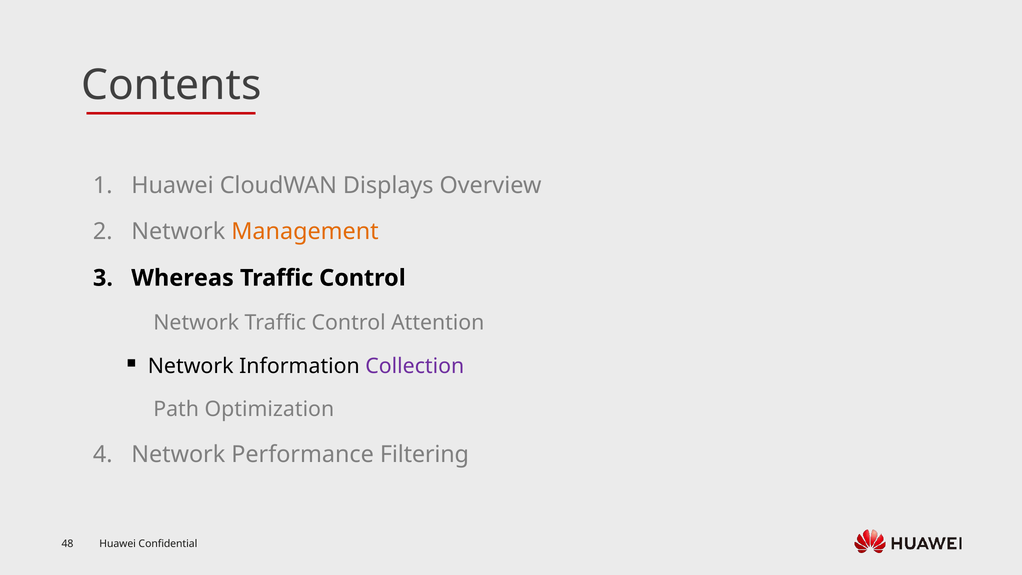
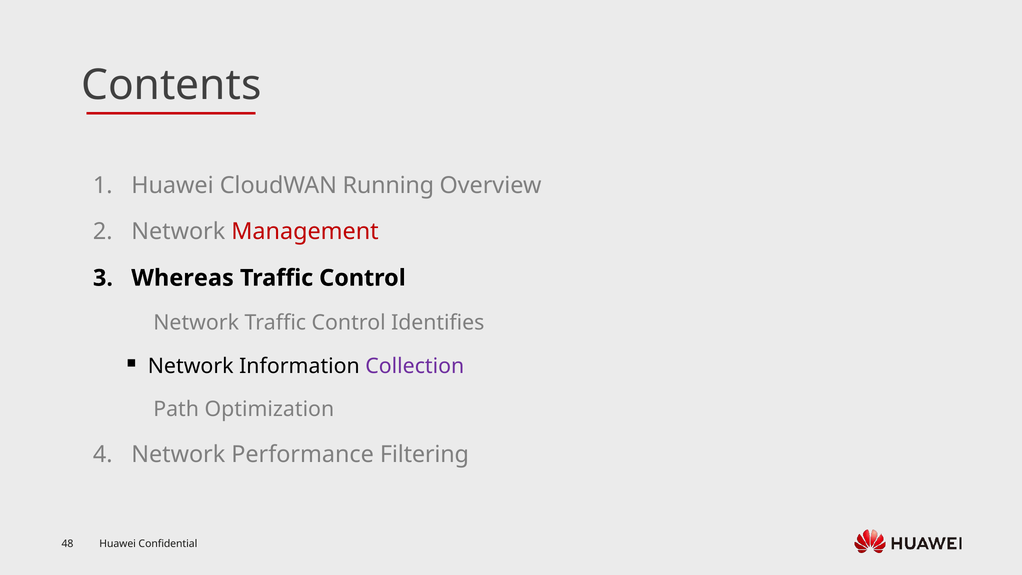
Displays: Displays -> Running
Management colour: orange -> red
Attention: Attention -> Identifies
